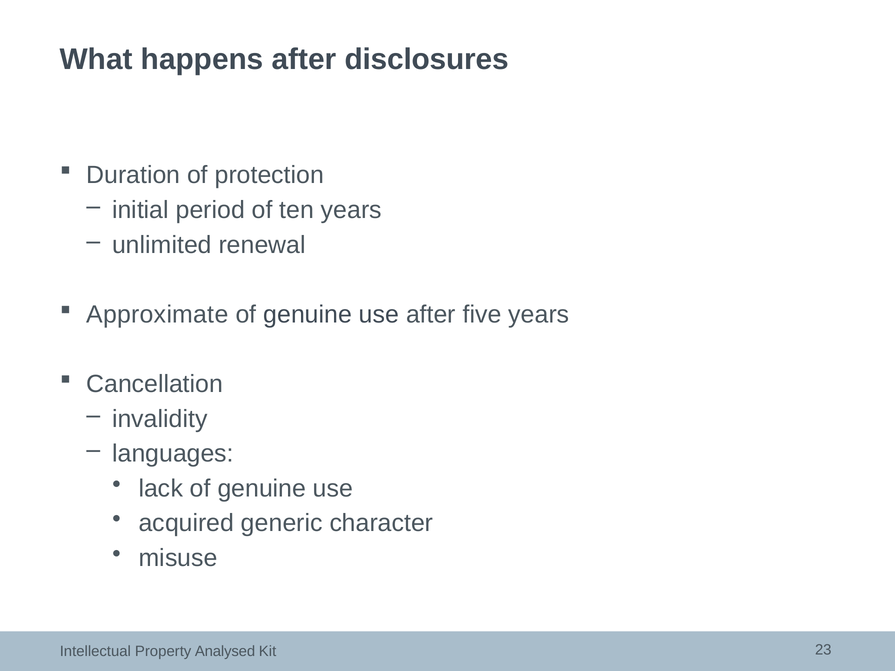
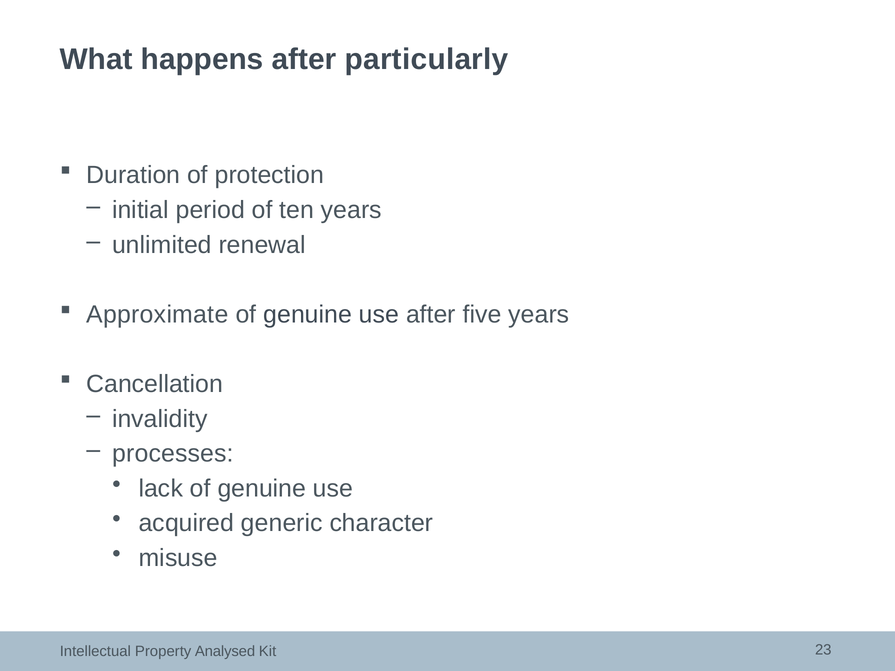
disclosures: disclosures -> particularly
languages: languages -> processes
